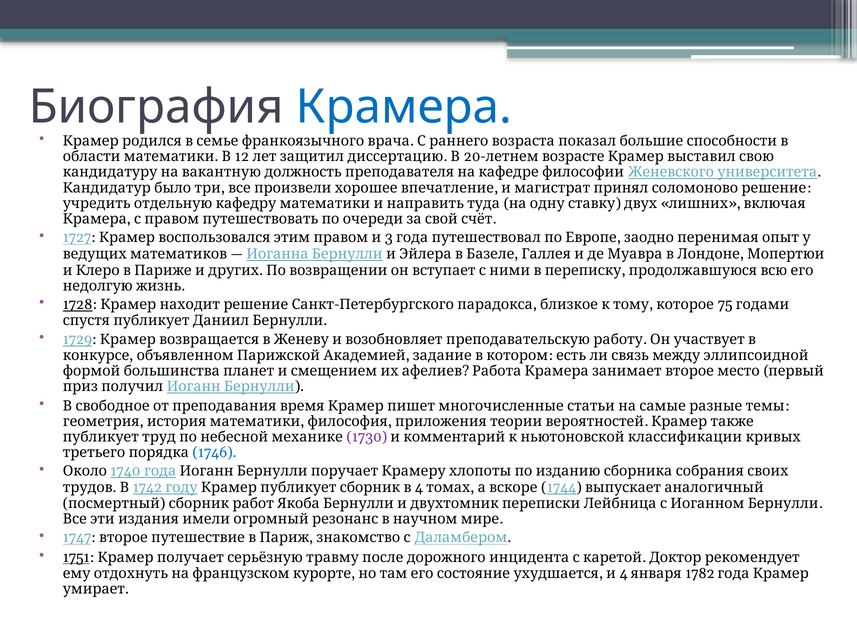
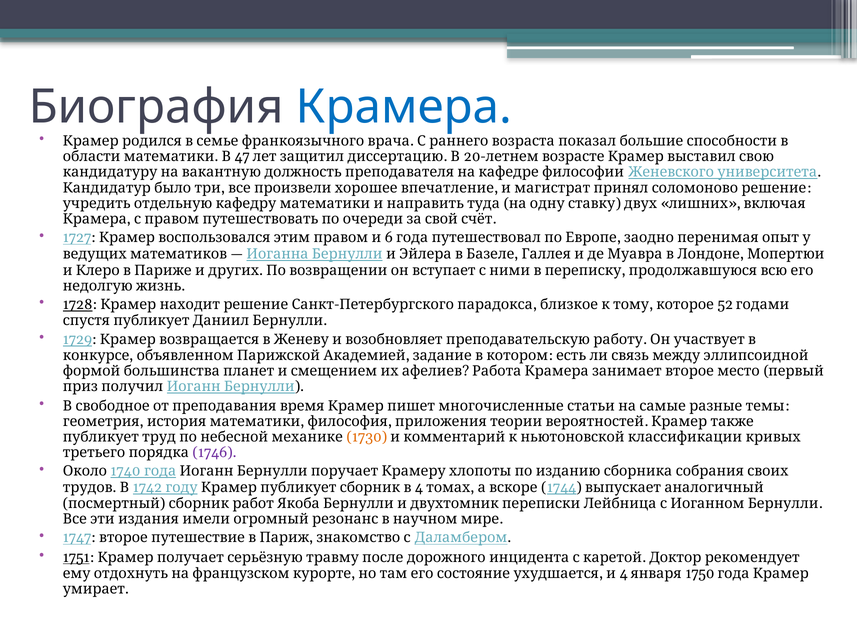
12: 12 -> 47
3: 3 -> 6
75: 75 -> 52
1730 colour: purple -> orange
1746 colour: blue -> purple
1782: 1782 -> 1750
